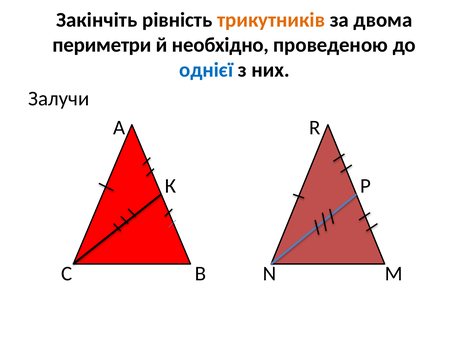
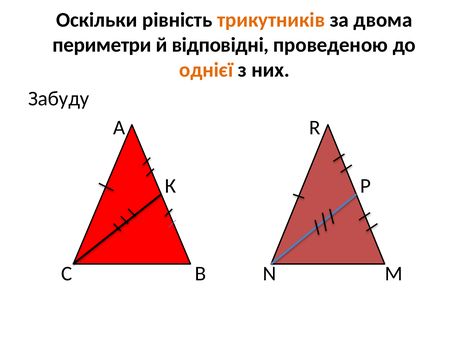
Закінчіть: Закінчіть -> Оскільки
необхідно: необхідно -> відповідні
однієї colour: blue -> orange
Залучи: Залучи -> Забуду
